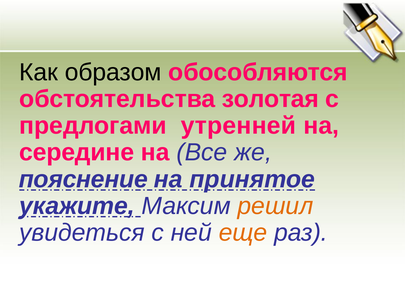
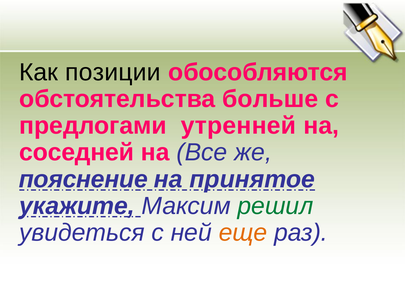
образом: образом -> позиции
золотая: золотая -> больше
середине: середине -> соседней
решил colour: orange -> green
